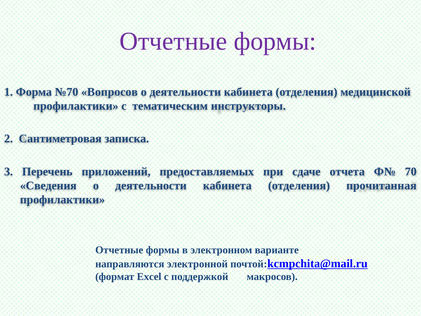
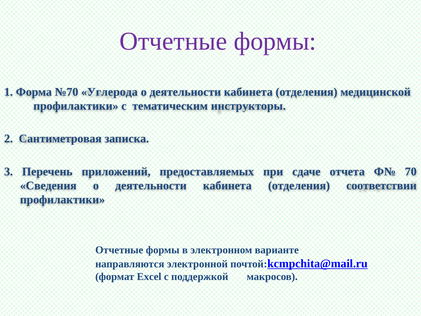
Вопросов: Вопросов -> Углерода
прочитанная: прочитанная -> соответствии
